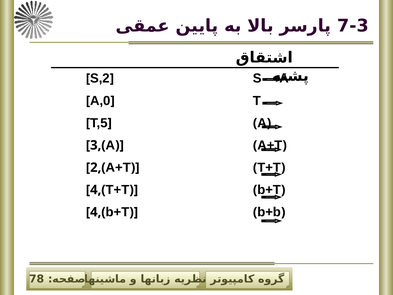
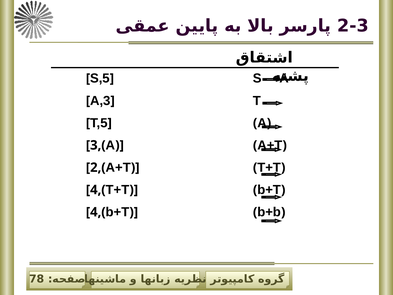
7-3: 7-3 -> 2-3
S,2: S,2 -> S,5
A,0: A,0 -> A,3
